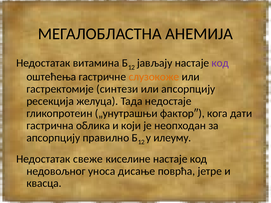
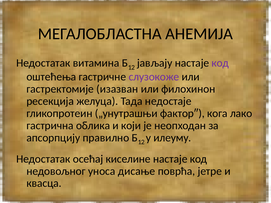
слузокоже colour: orange -> purple
синтези: синтези -> изазван
или апсорпцију: апсорпцију -> филохинон
дати: дати -> лако
свеже: свеже -> осећај
